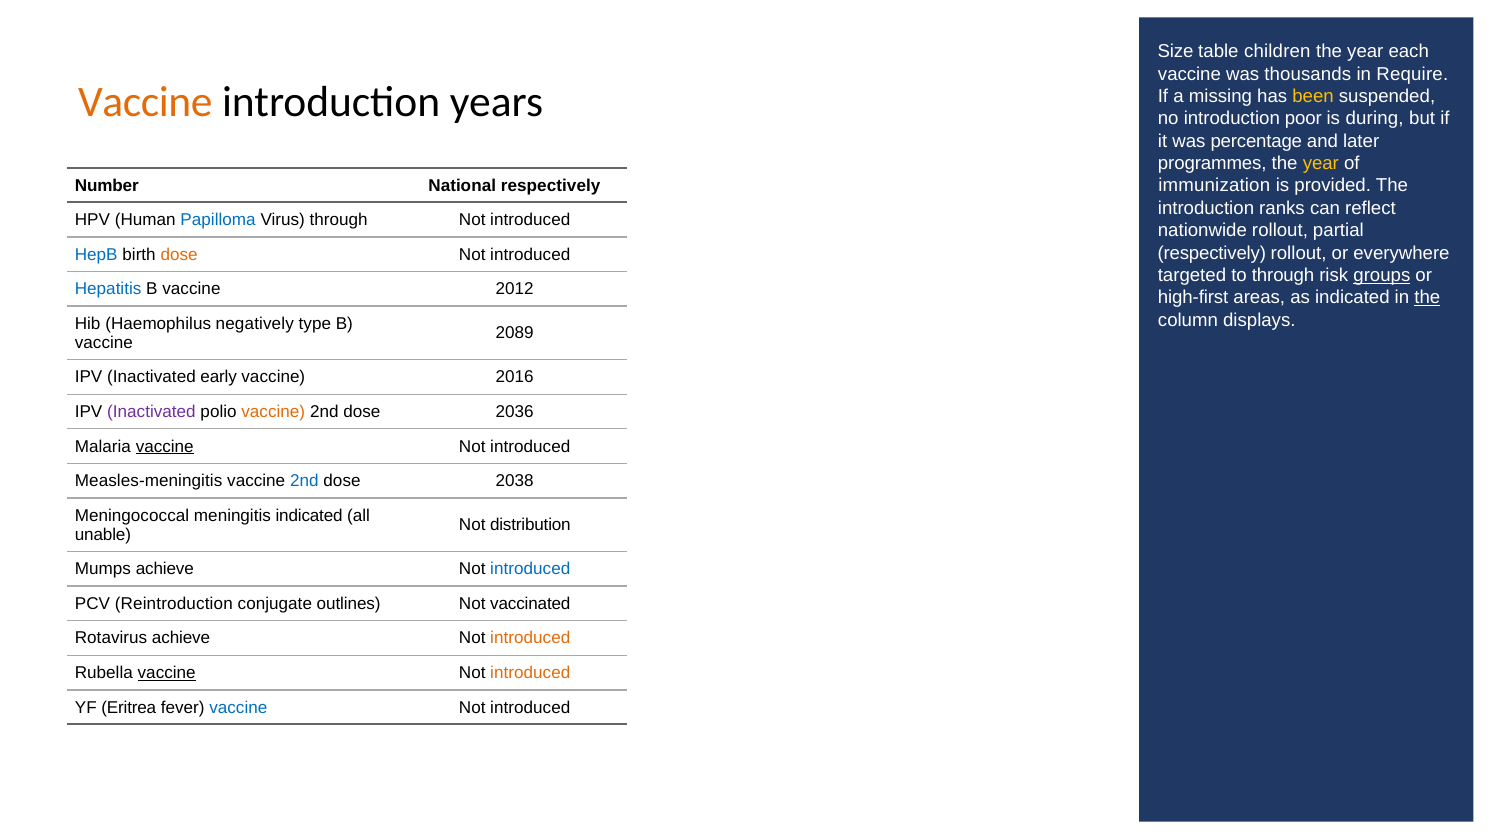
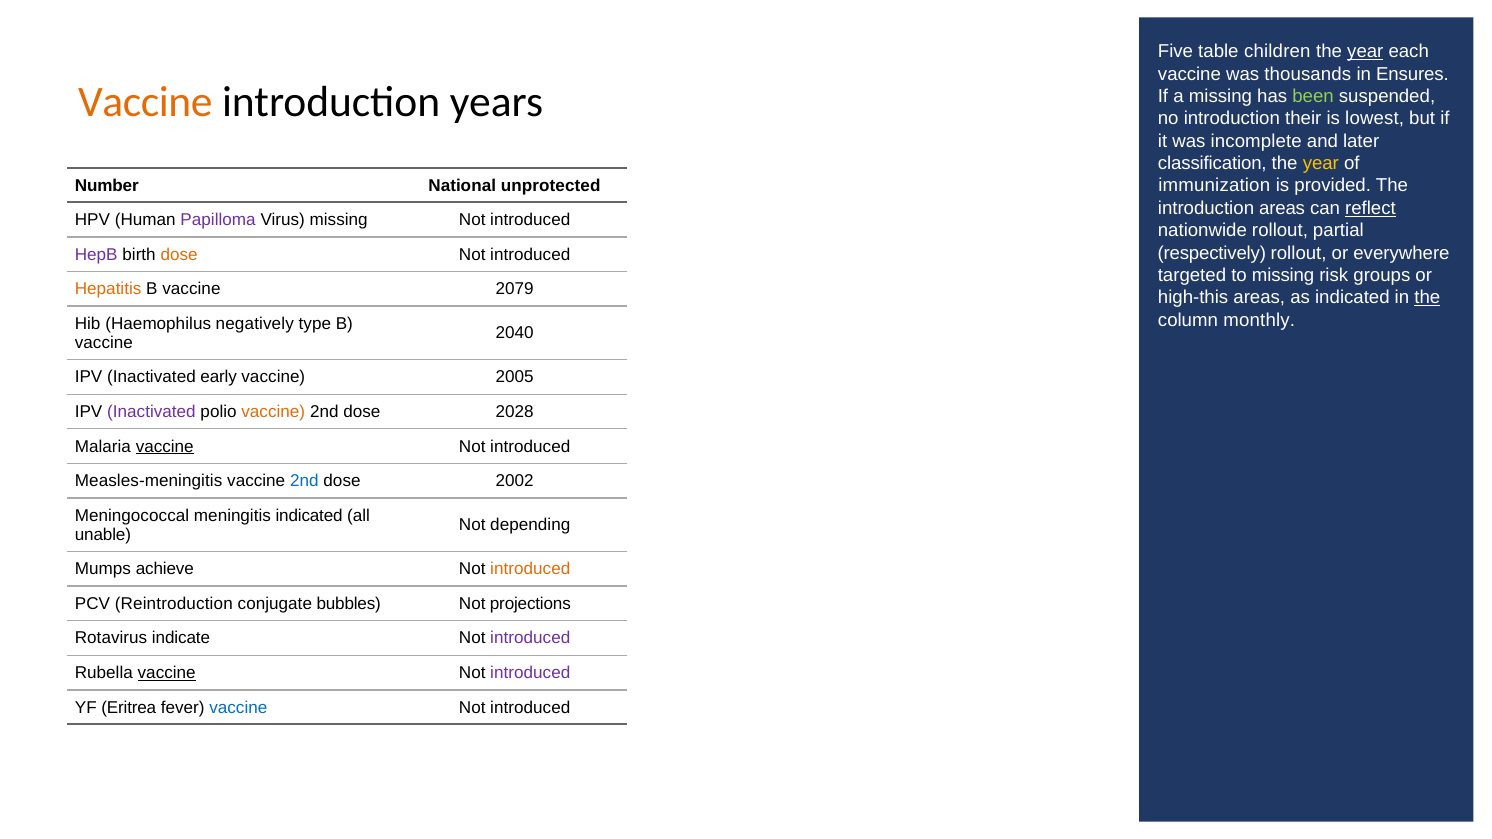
Size: Size -> Five
year at (1365, 52) underline: none -> present
Require: Require -> Ensures
been colour: yellow -> light green
poor: poor -> their
during: during -> lowest
percentage: percentage -> incomplete
programmes: programmes -> classification
National respectively: respectively -> unprotected
introduction ranks: ranks -> areas
reflect underline: none -> present
Papilloma colour: blue -> purple
Virus through: through -> missing
HepB colour: blue -> purple
to through: through -> missing
groups underline: present -> none
Hepatitis colour: blue -> orange
2012: 2012 -> 2079
high-first: high-first -> high-this
displays: displays -> monthly
2089: 2089 -> 2040
2016: 2016 -> 2005
2036: 2036 -> 2028
2038: 2038 -> 2002
distribution: distribution -> depending
introduced at (530, 569) colour: blue -> orange
outlines: outlines -> bubbles
vaccinated: vaccinated -> projections
Rotavirus achieve: achieve -> indicate
introduced at (530, 638) colour: orange -> purple
introduced at (530, 673) colour: orange -> purple
